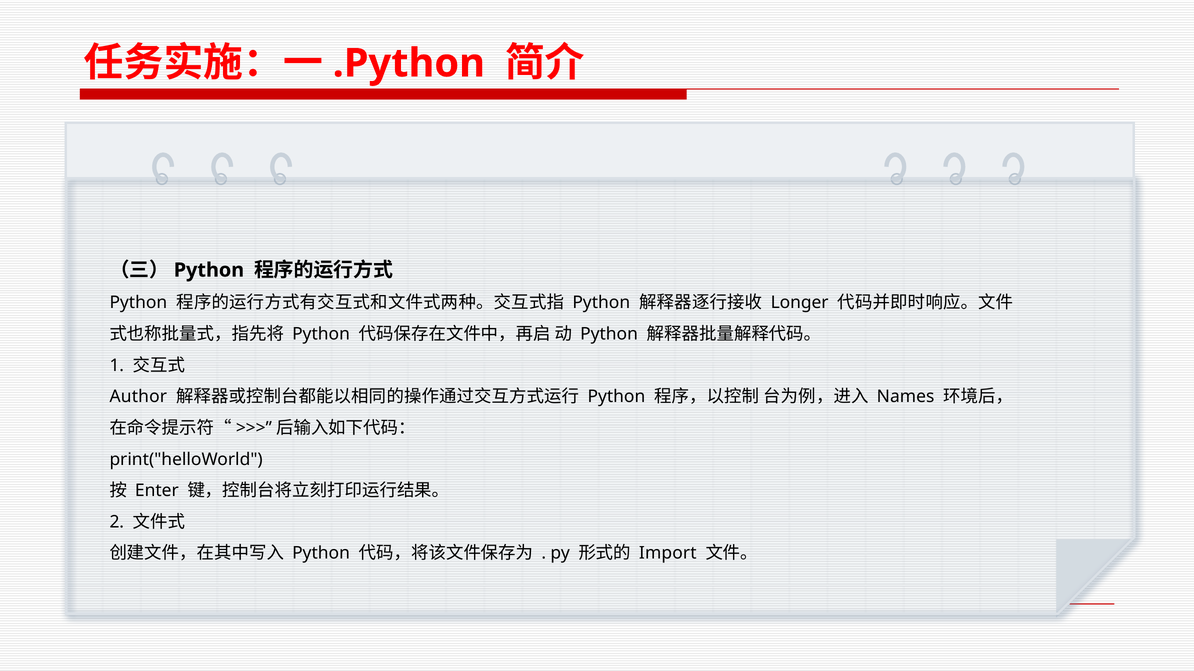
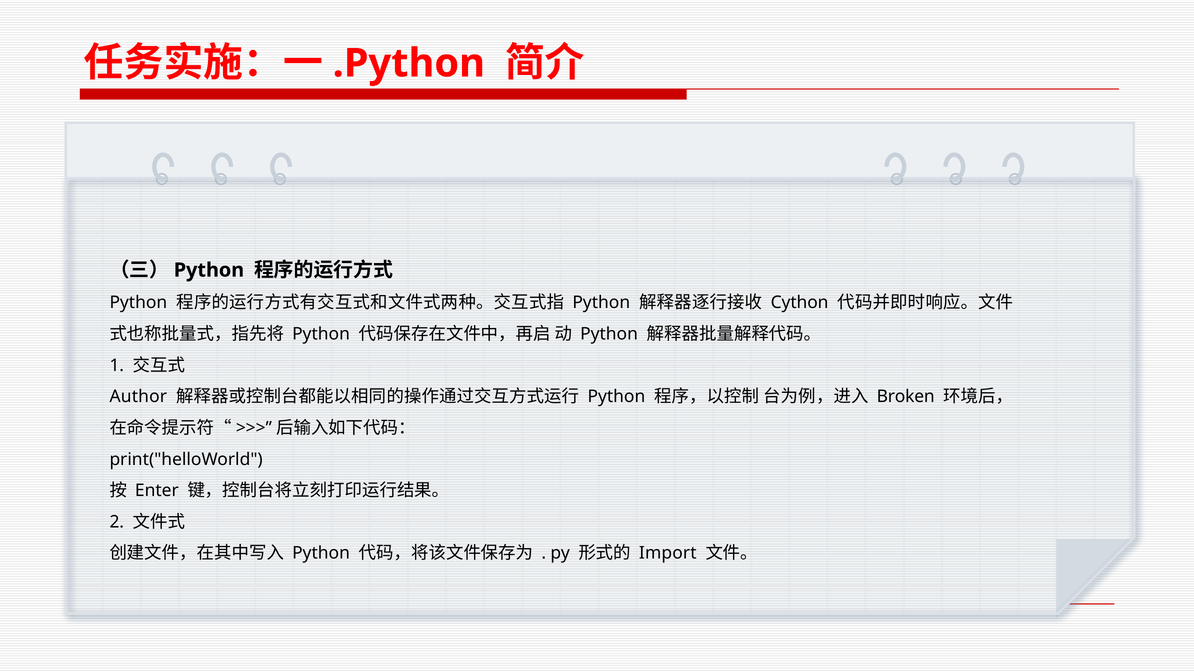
Longer: Longer -> Cython
Names: Names -> Broken
